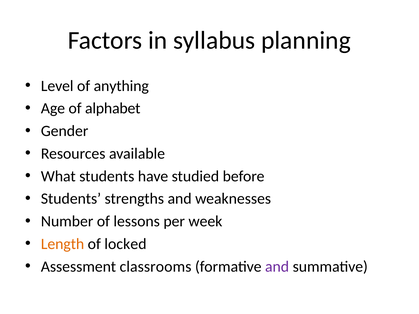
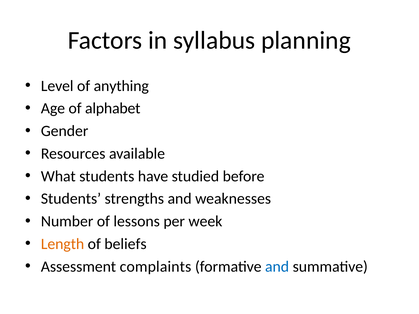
locked: locked -> beliefs
classrooms: classrooms -> complaints
and at (277, 267) colour: purple -> blue
